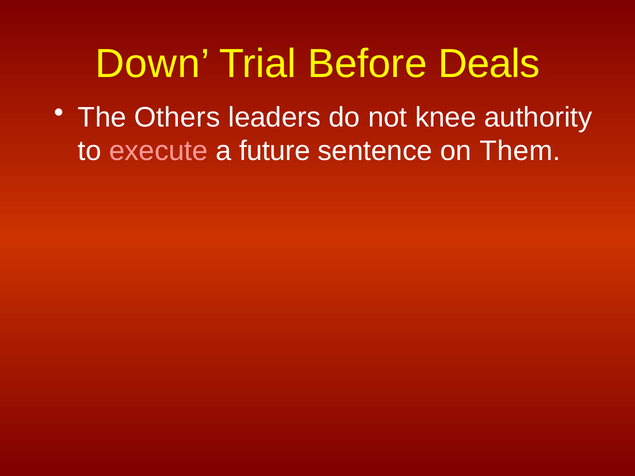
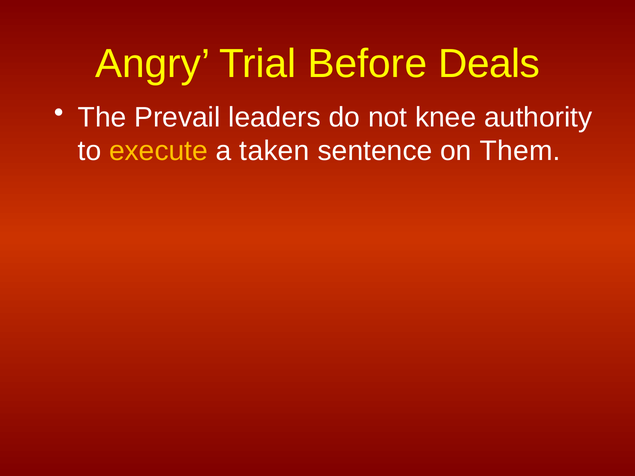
Down: Down -> Angry
Others: Others -> Prevail
execute colour: pink -> yellow
future: future -> taken
